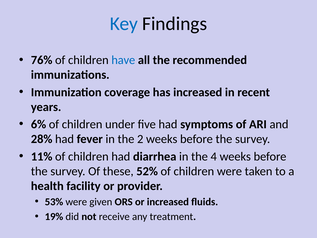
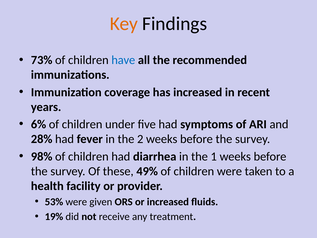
Key colour: blue -> orange
76%: 76% -> 73%
11%: 11% -> 98%
4: 4 -> 1
52%: 52% -> 49%
